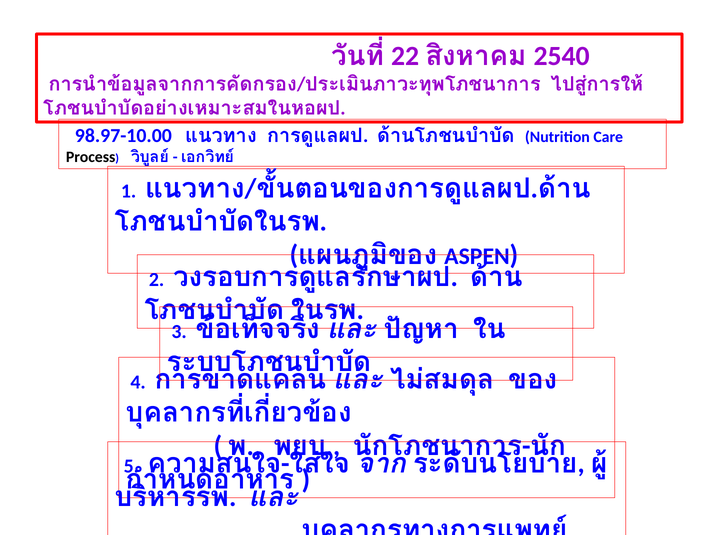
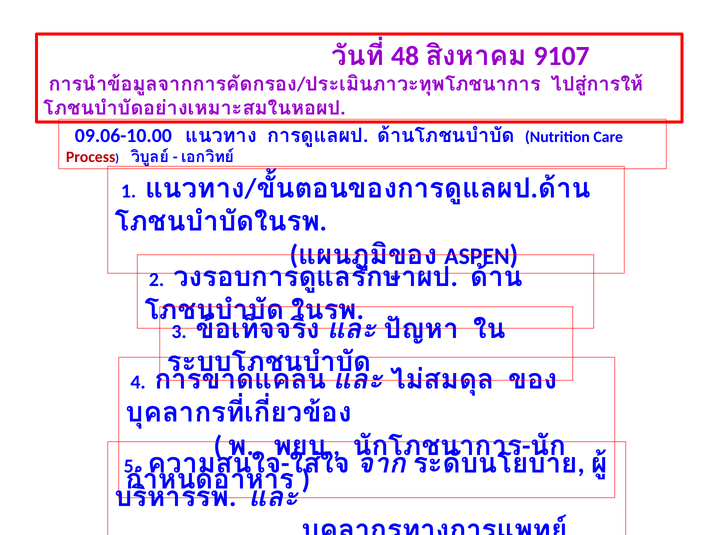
22: 22 -> 48
2540: 2540 -> 9107
98.97-10.00: 98.97-10.00 -> 09.06-10.00
Process colour: black -> red
